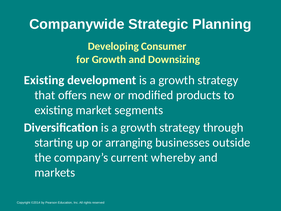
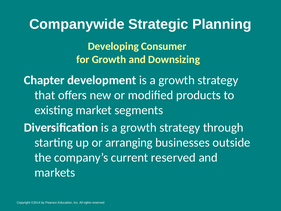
Existing at (44, 80): Existing -> Chapter
current whereby: whereby -> reserved
